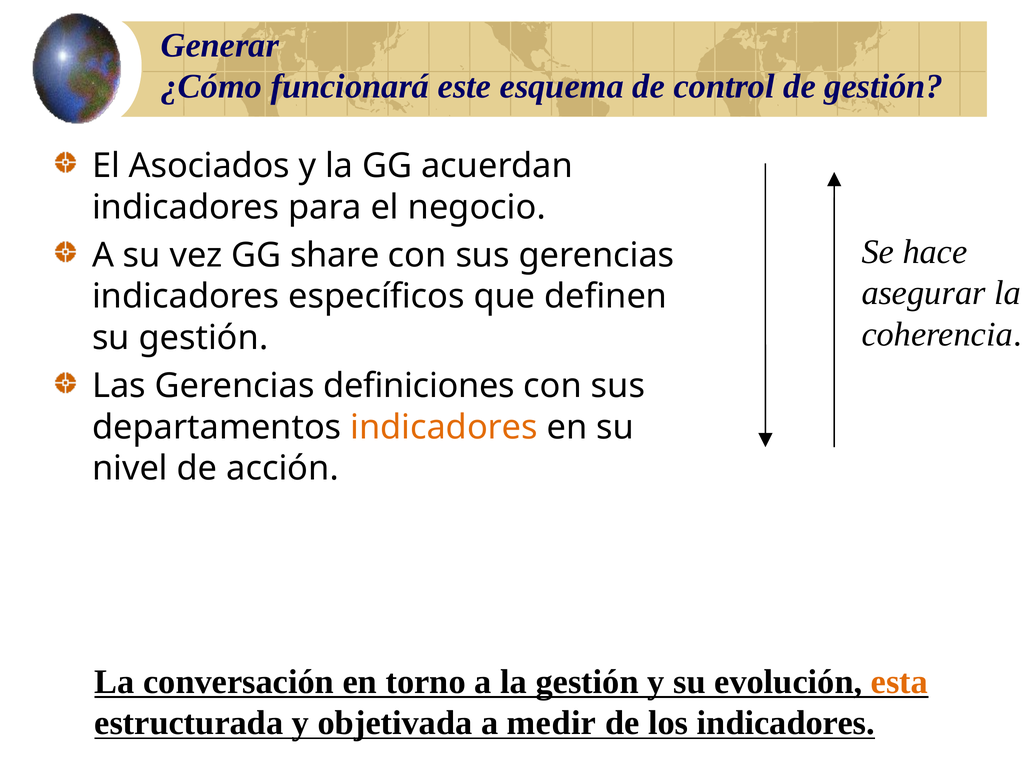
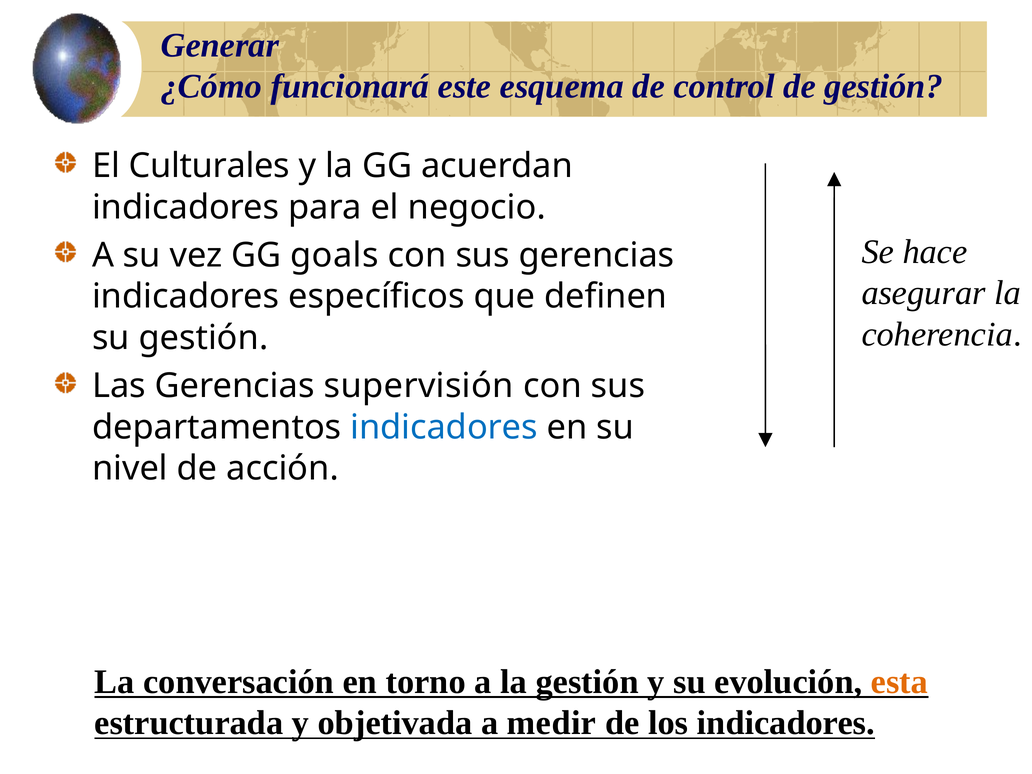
Asociados: Asociados -> Culturales
share: share -> goals
definiciones: definiciones -> supervisión
indicadores at (444, 427) colour: orange -> blue
